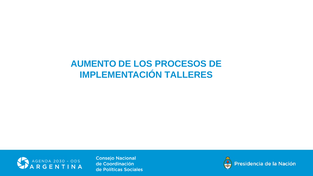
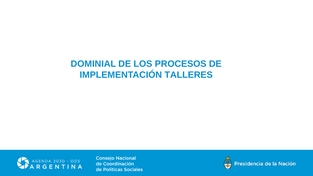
AUMENTO: AUMENTO -> DOMINIAL
